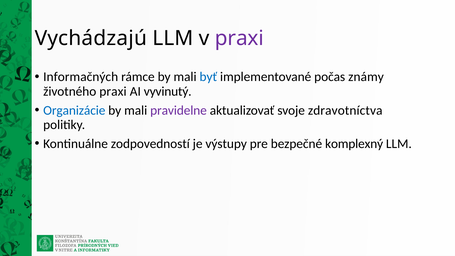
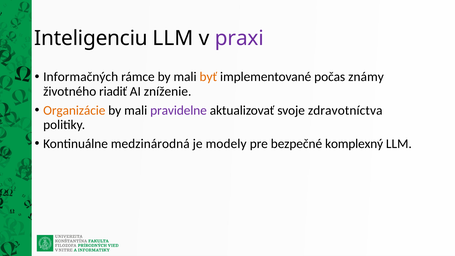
Vychádzajú: Vychádzajú -> Inteligenciu
byť colour: blue -> orange
životného praxi: praxi -> riadiť
vyvinutý: vyvinutý -> zníženie
Organizácie colour: blue -> orange
zodpovedností: zodpovedností -> medzinárodná
výstupy: výstupy -> modely
